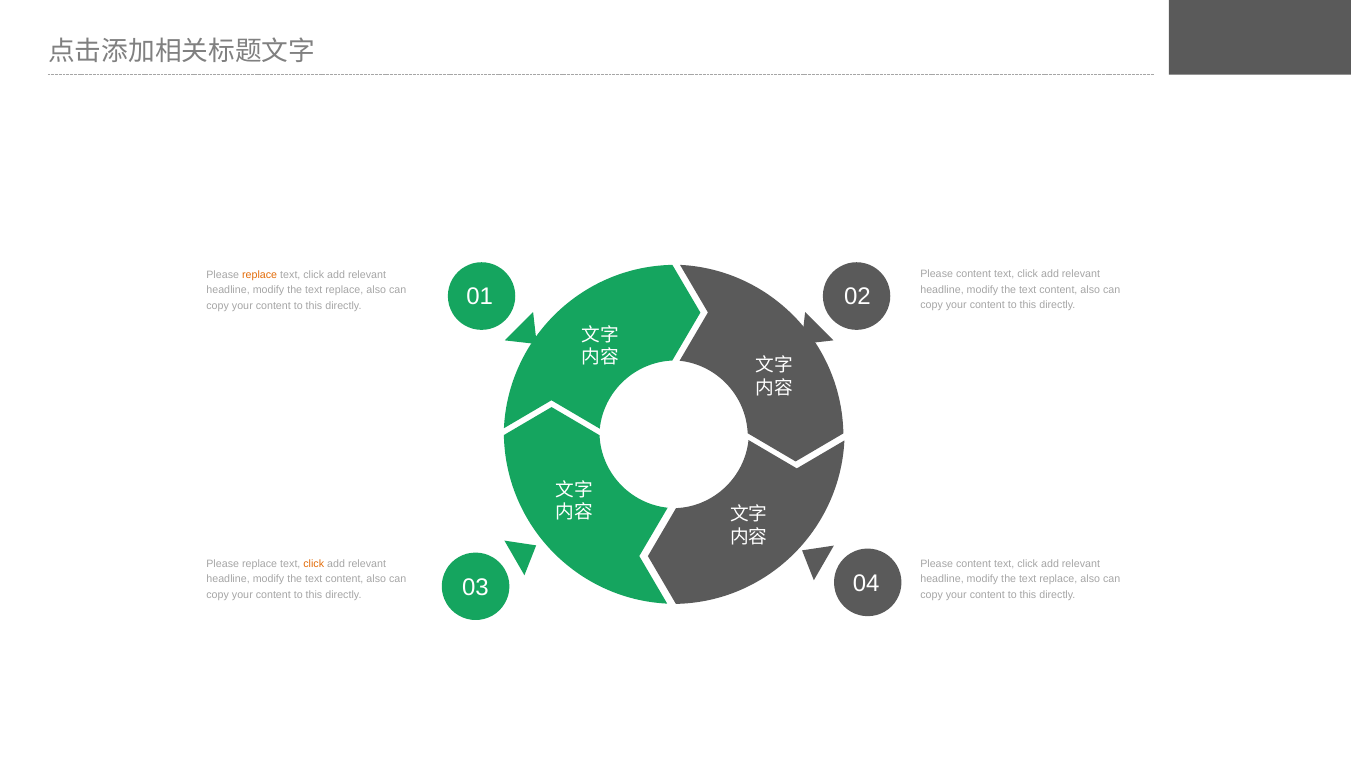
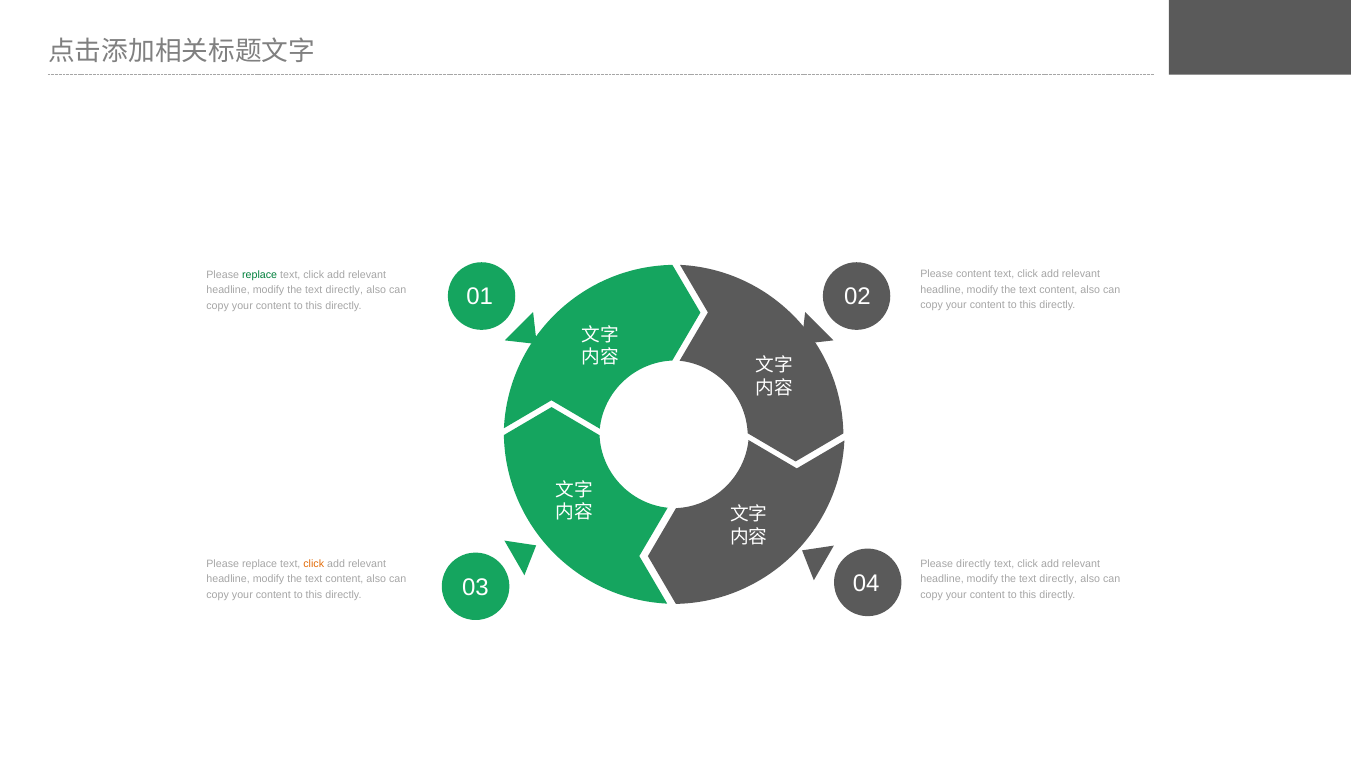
replace at (260, 275) colour: orange -> green
replace at (344, 290): replace -> directly
content at (974, 564): content -> directly
replace at (1058, 579): replace -> directly
